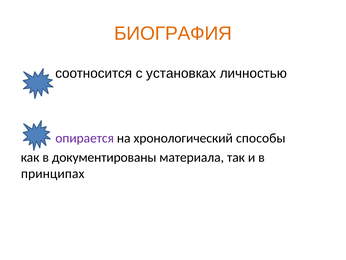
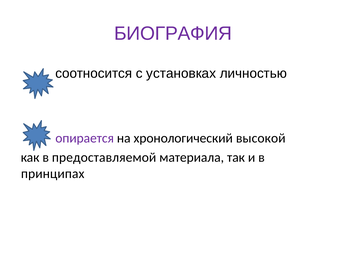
БИОГРАФИЯ colour: orange -> purple
способы: способы -> высокой
документированы: документированы -> предоставляемой
